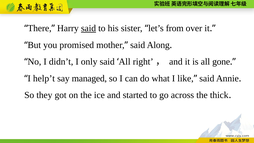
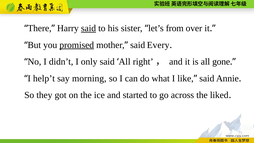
promised underline: none -> present
Along: Along -> Every
managed: managed -> morning
thick: thick -> liked
